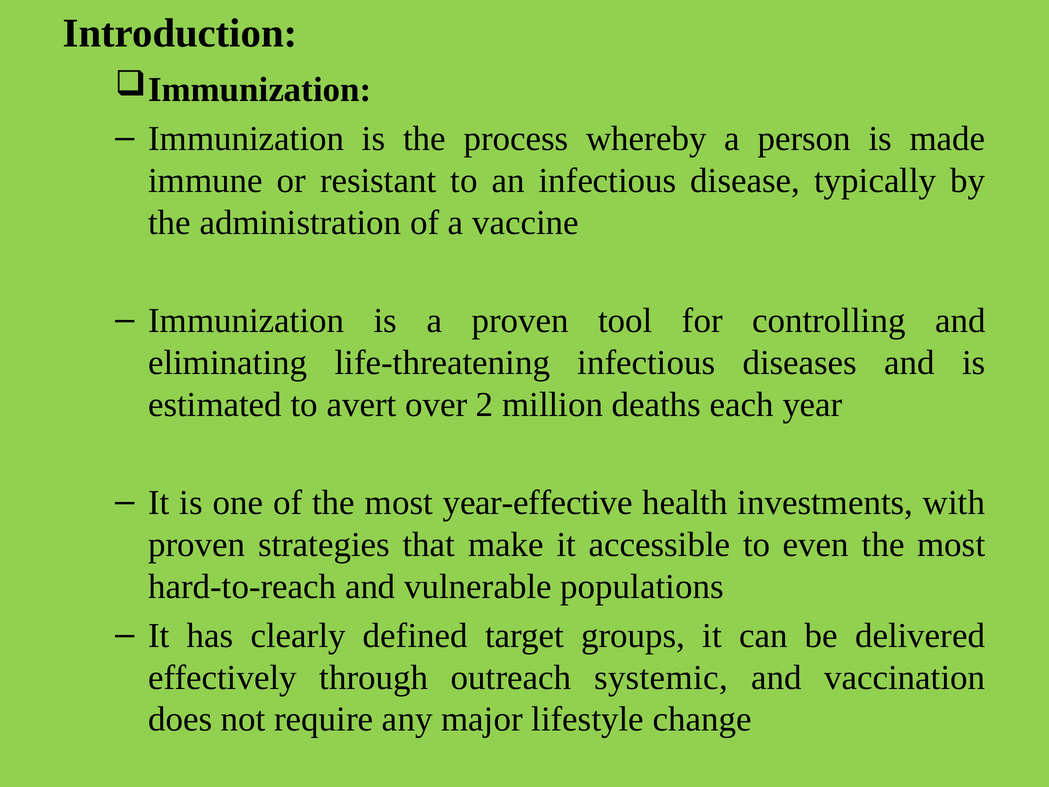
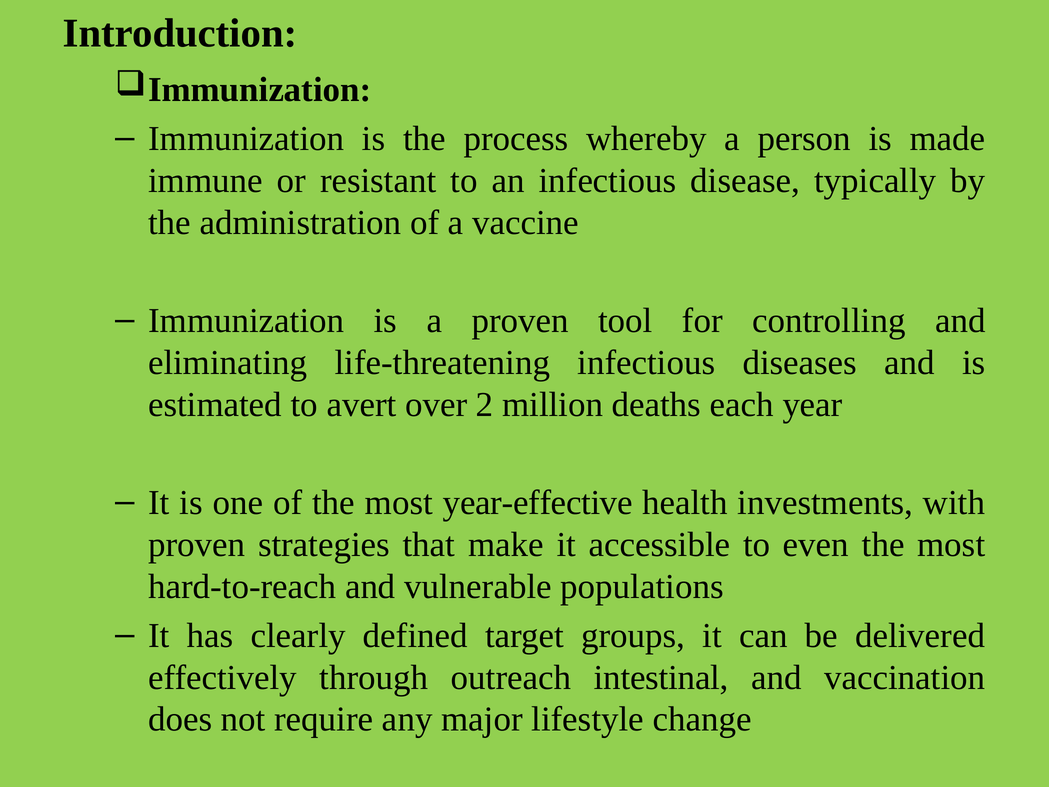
systemic: systemic -> intestinal
